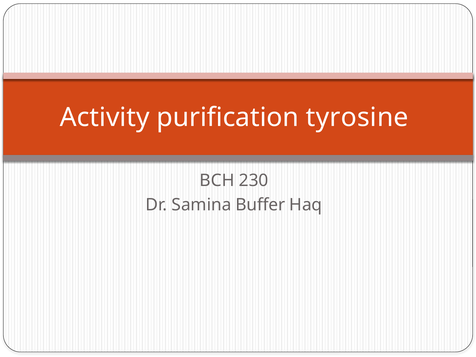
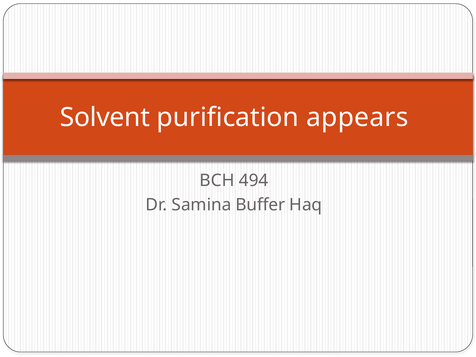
Activity: Activity -> Solvent
tyrosine: tyrosine -> appears
230: 230 -> 494
